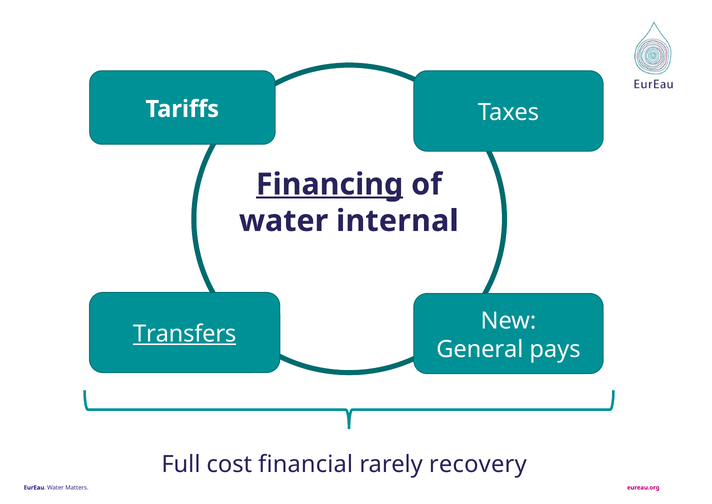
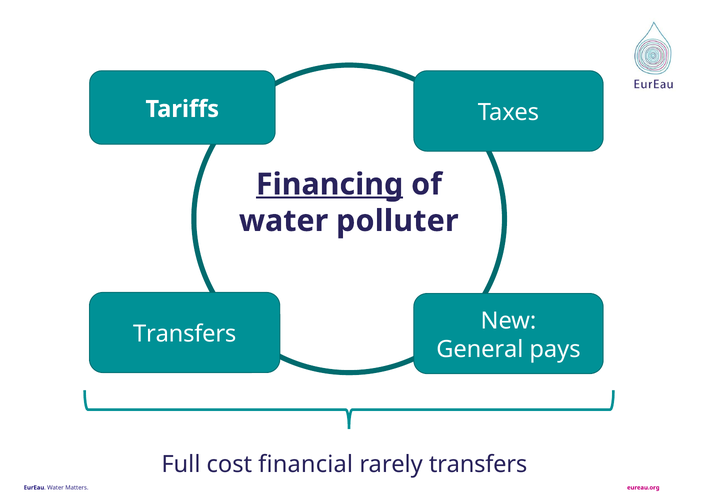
internal: internal -> polluter
Transfers at (185, 334) underline: present -> none
rarely recovery: recovery -> transfers
